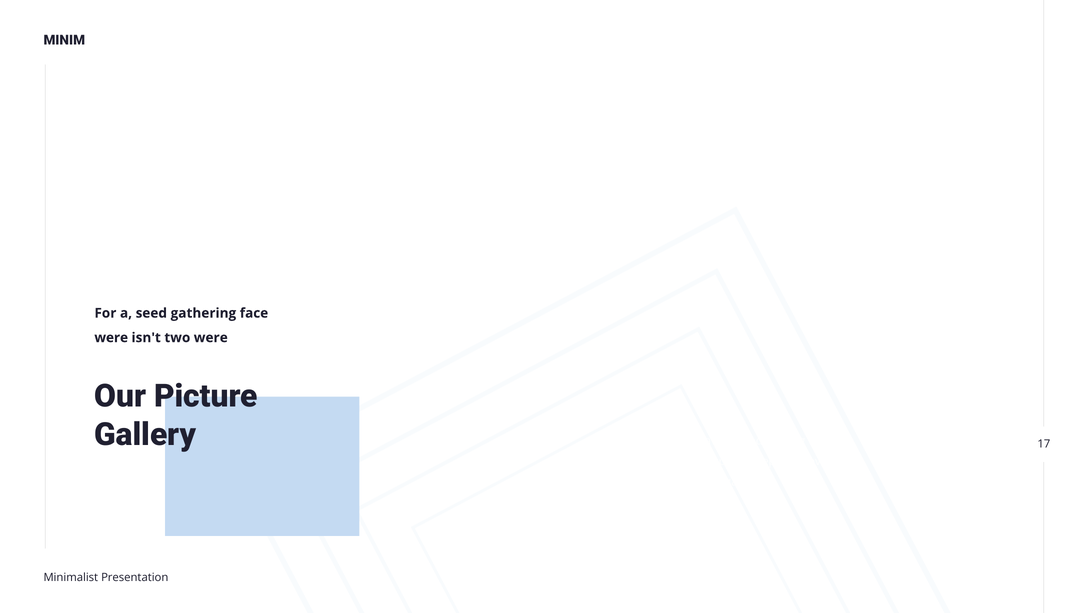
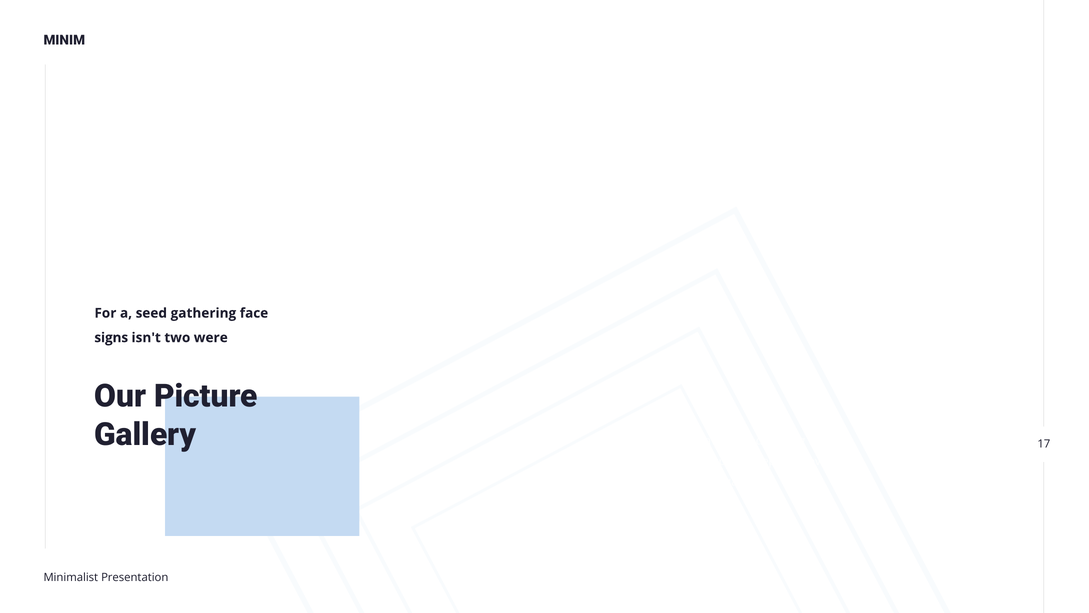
were at (111, 337): were -> signs
